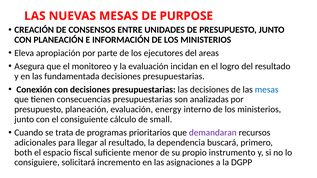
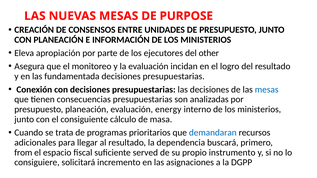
areas: areas -> other
small: small -> masa
demandaran colour: purple -> blue
both: both -> from
menor: menor -> served
